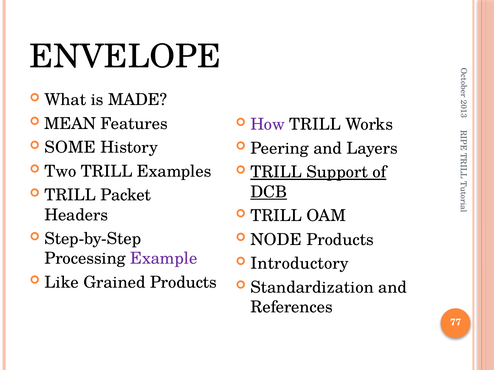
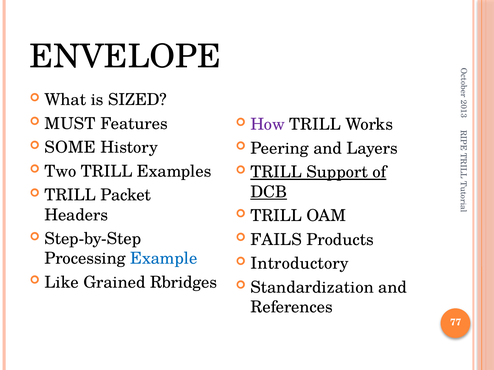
MADE: MADE -> SIZED
MEAN: MEAN -> MUST
NODE: NODE -> FAILS
Example colour: purple -> blue
Grained Products: Products -> Rbridges
